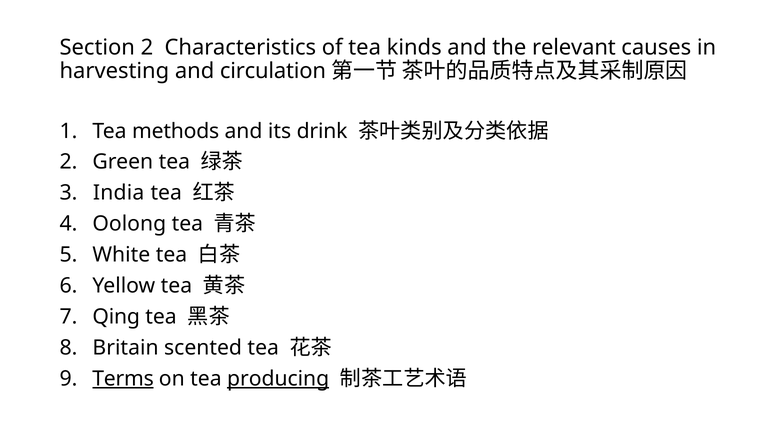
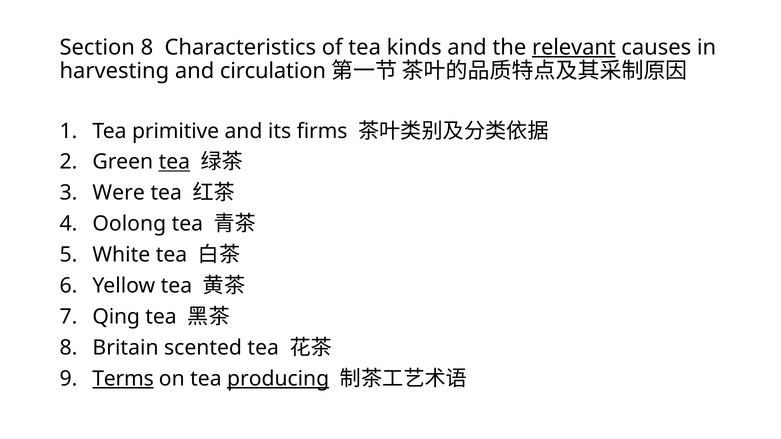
Section 2: 2 -> 8
relevant underline: none -> present
methods: methods -> primitive
drink: drink -> firms
tea at (174, 162) underline: none -> present
India: India -> Were
